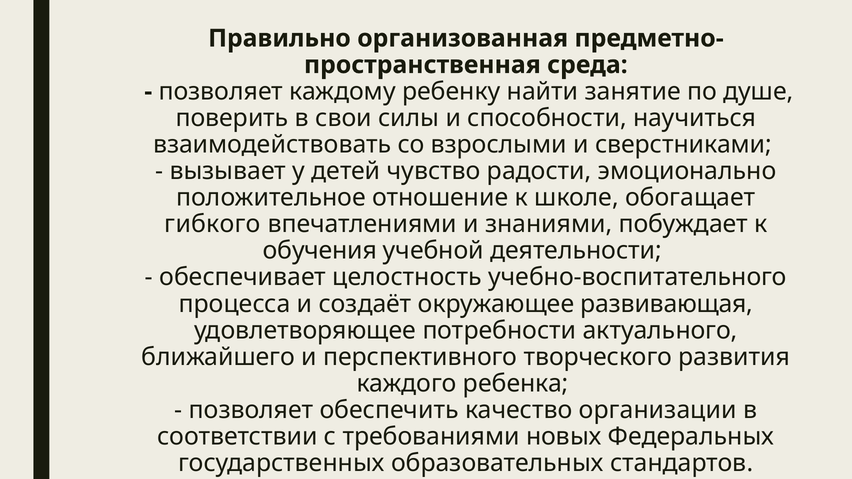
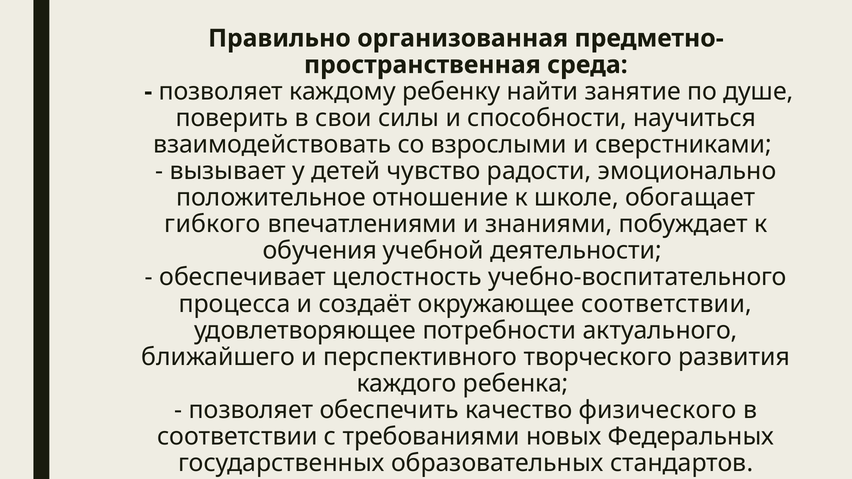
окружающее развивающая: развивающая -> соответствии
организации: организации -> физического
